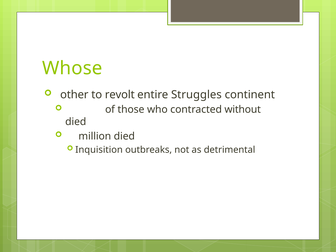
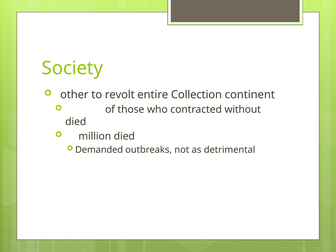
Whose: Whose -> Society
Struggles: Struggles -> Collection
Inquisition: Inquisition -> Demanded
